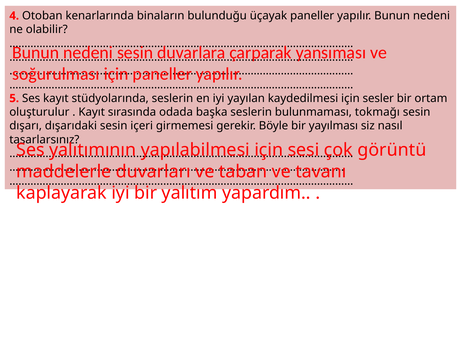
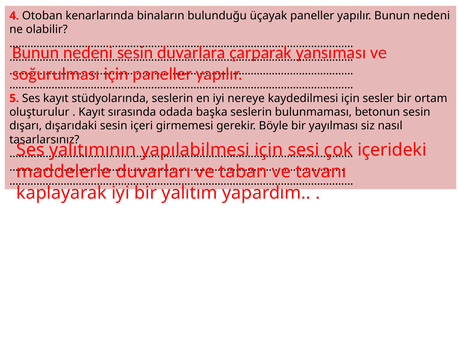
yayılan: yayılan -> nereye
tokmağı: tokmağı -> betonun
görüntü: görüntü -> içerideki
